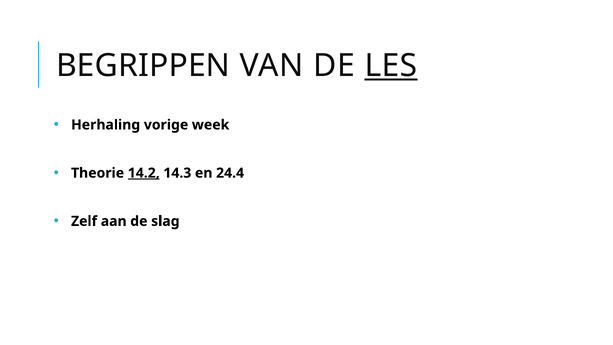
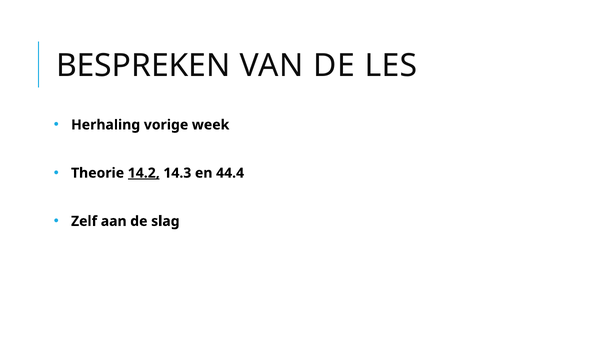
BEGRIPPEN: BEGRIPPEN -> BESPREKEN
LES underline: present -> none
24.4: 24.4 -> 44.4
